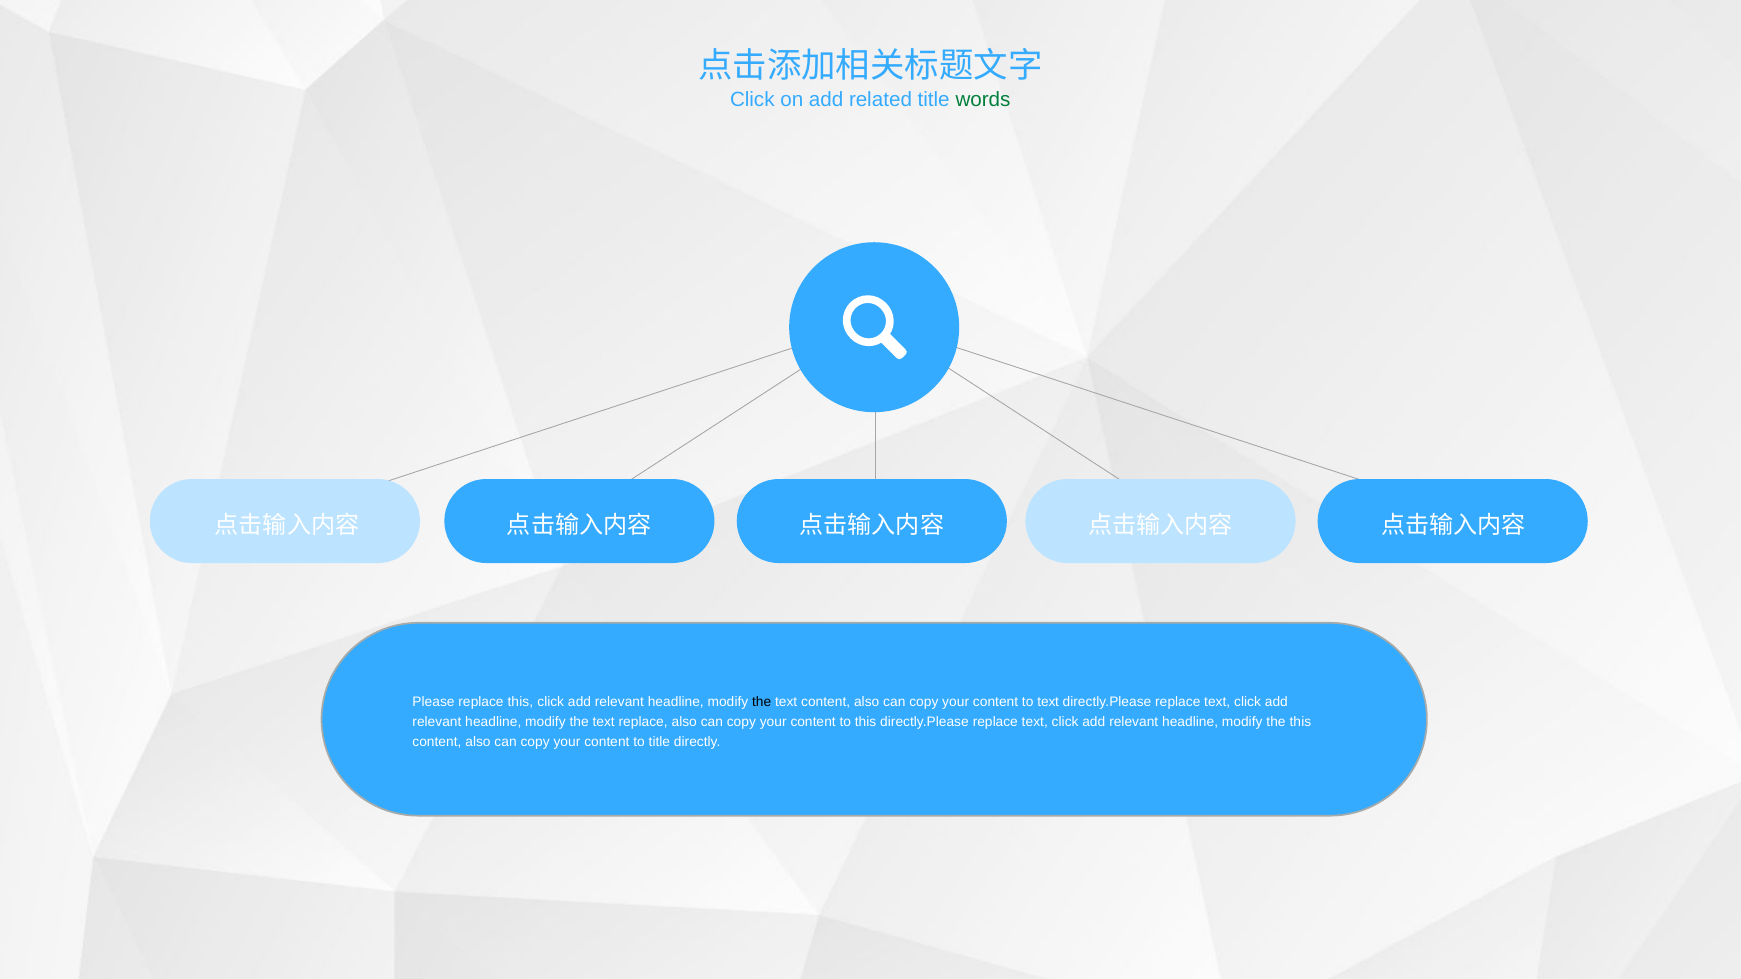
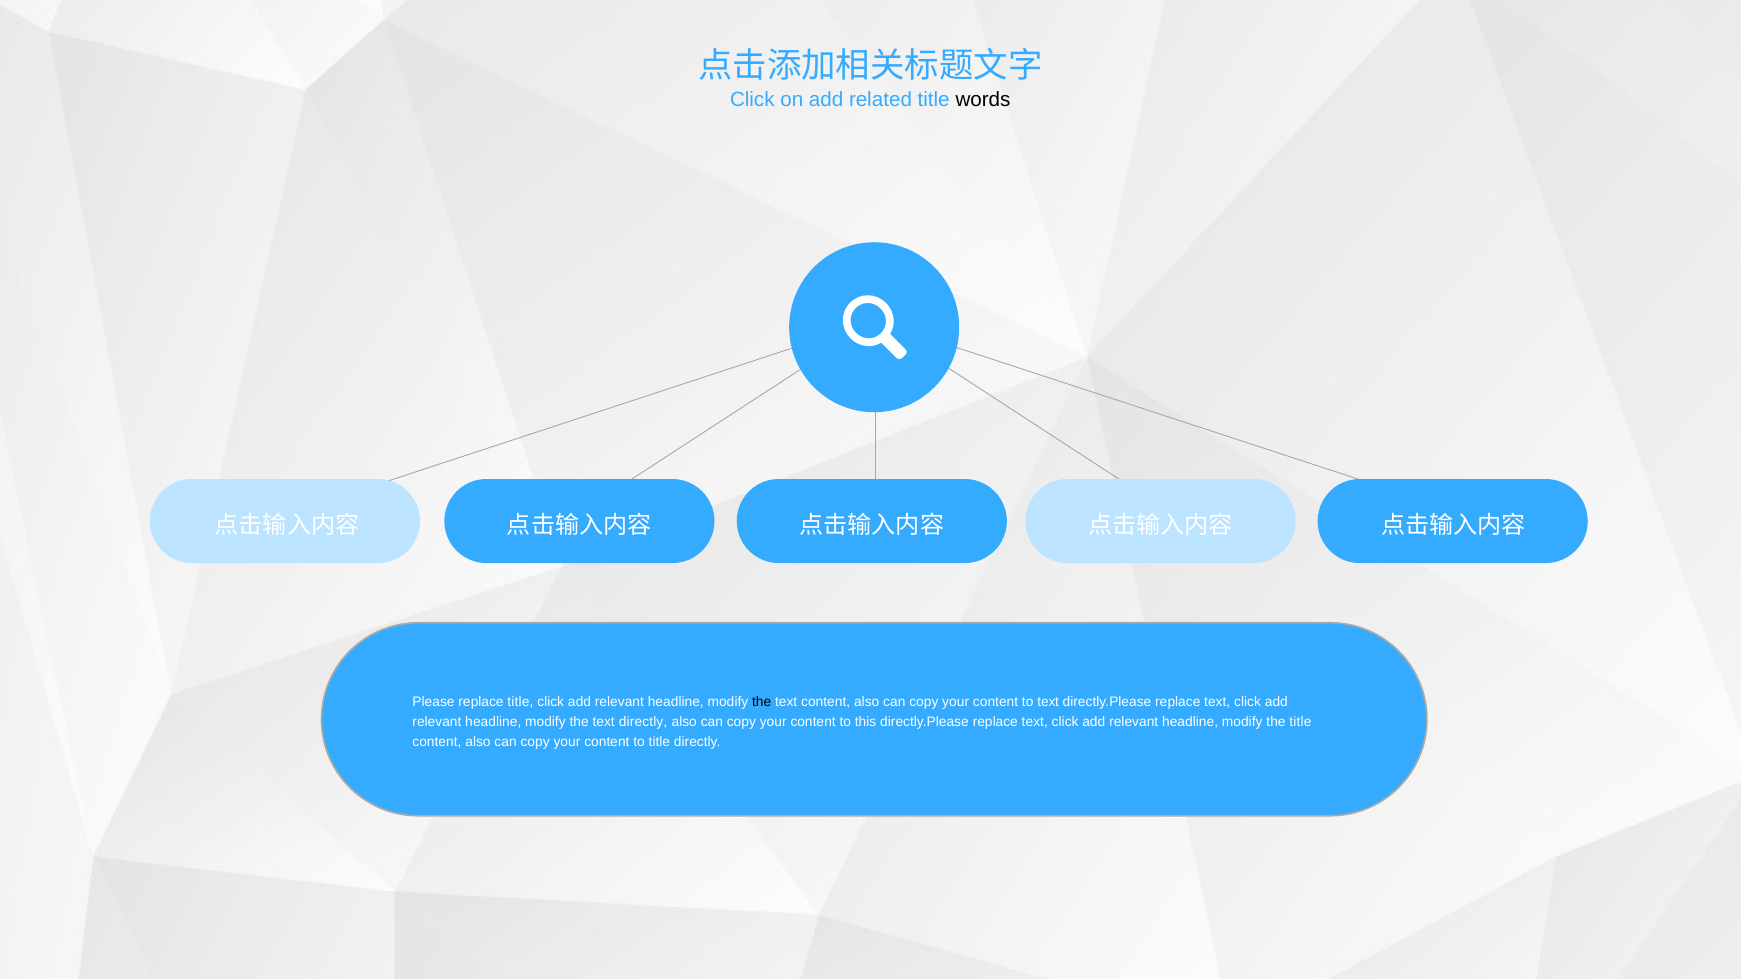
words colour: green -> black
replace this: this -> title
text replace: replace -> directly
the this: this -> title
